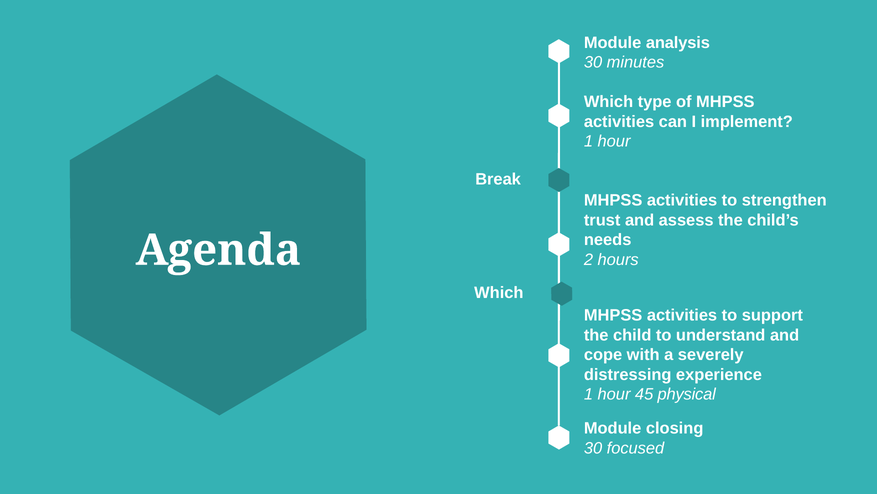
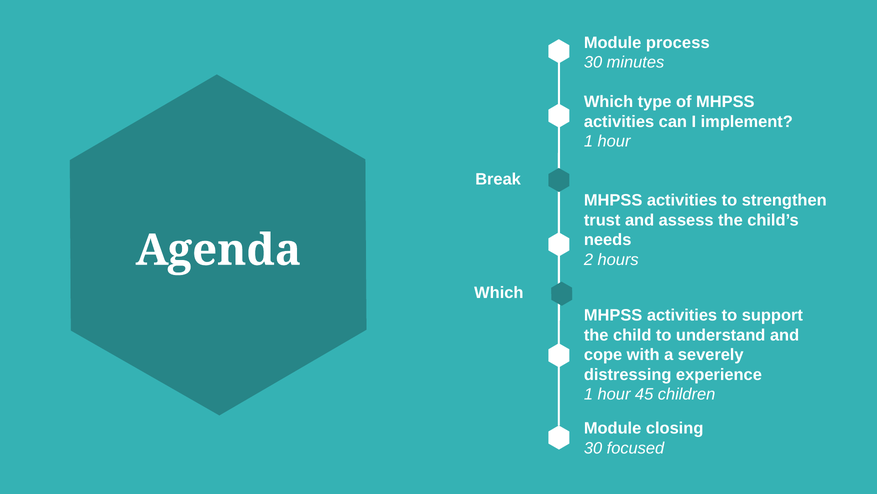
analysis: analysis -> process
physical: physical -> children
